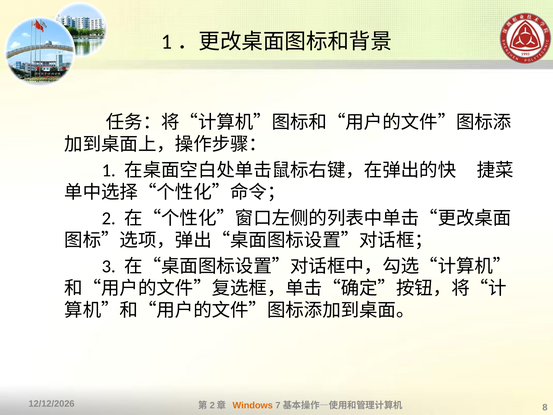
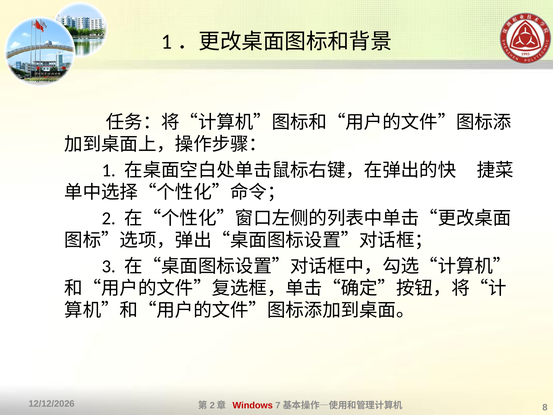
Windows colour: orange -> red
